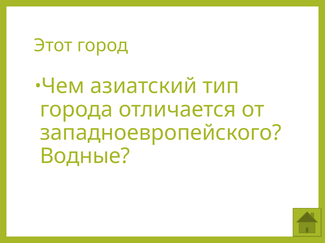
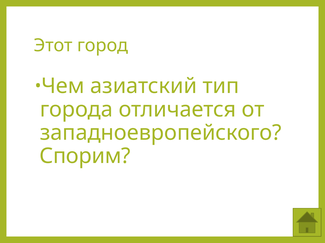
Водные: Водные -> Спорим
